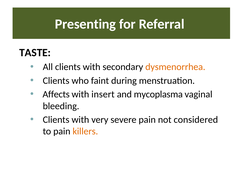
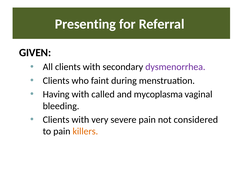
TASTE: TASTE -> GIVEN
dysmenorrhea colour: orange -> purple
Affects: Affects -> Having
insert: insert -> called
